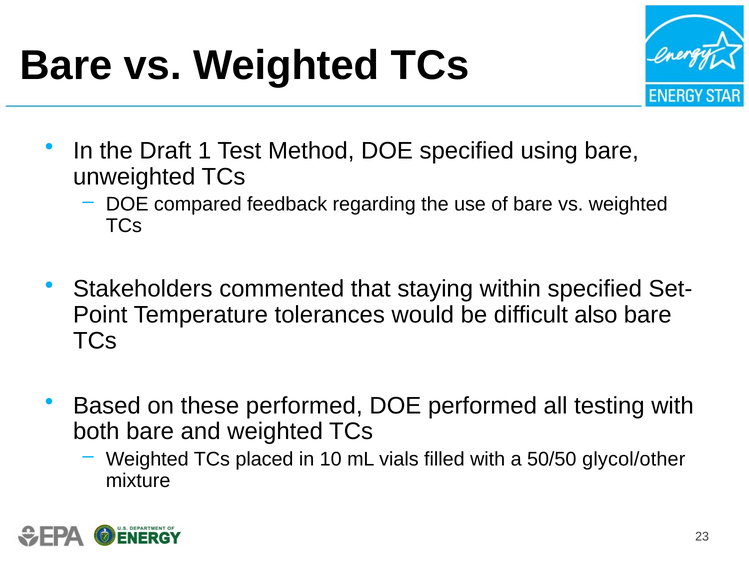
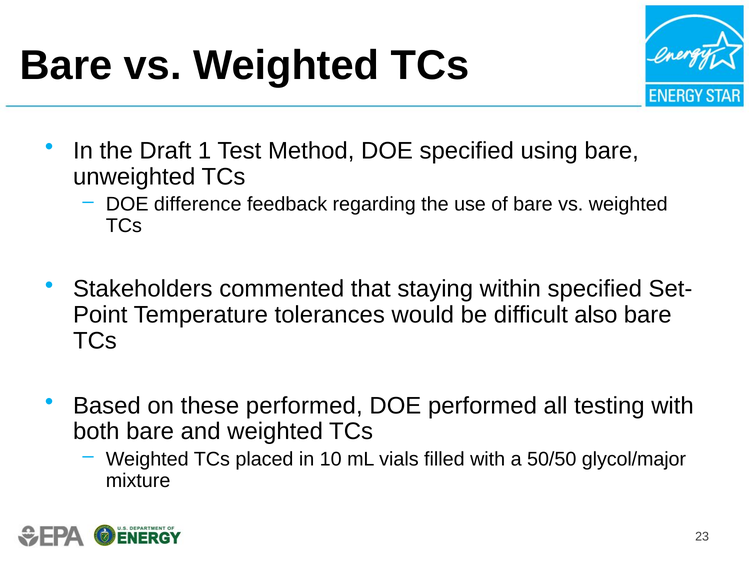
compared: compared -> difference
glycol/other: glycol/other -> glycol/major
